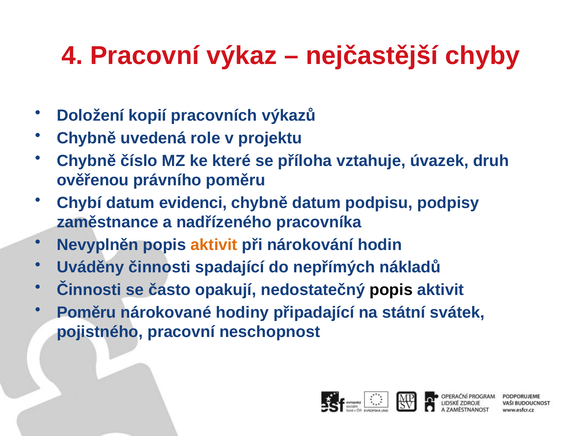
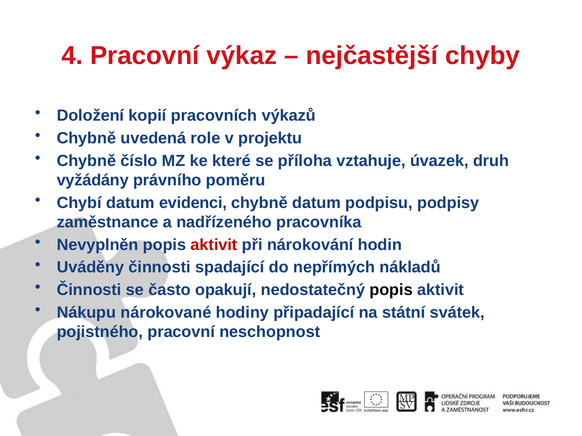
ověřenou: ověřenou -> vyžádány
aktivit at (214, 245) colour: orange -> red
Poměru at (86, 313): Poměru -> Nákupu
